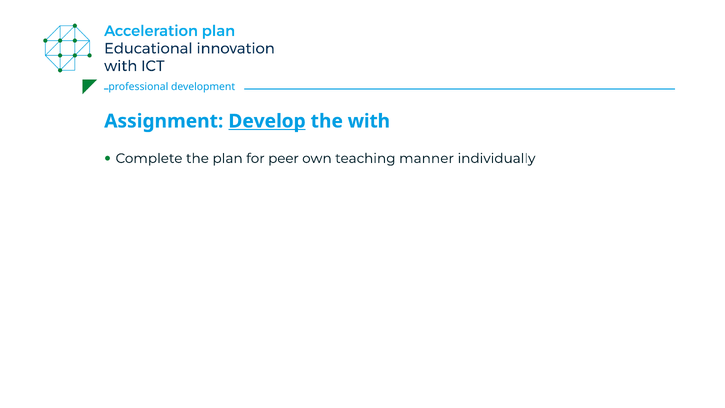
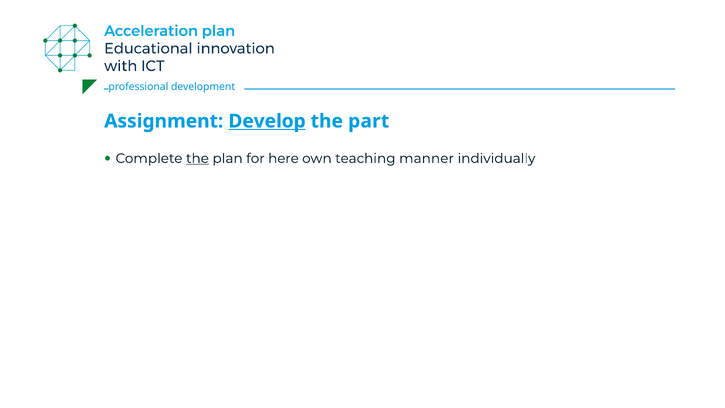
with: with -> part
the at (197, 158) underline: none -> present
peer: peer -> here
